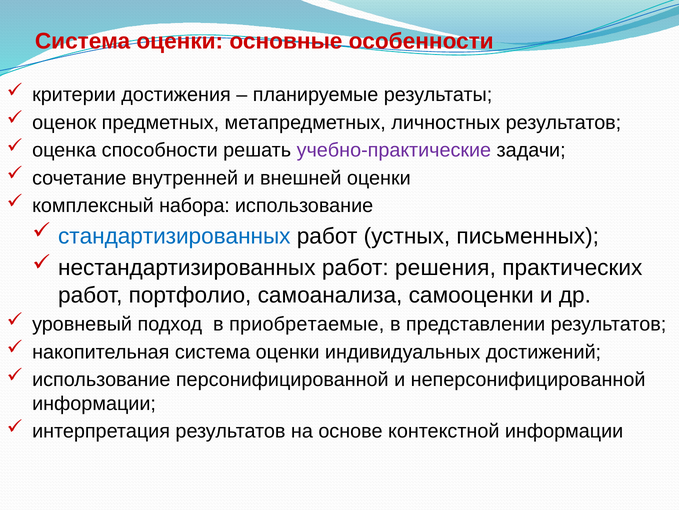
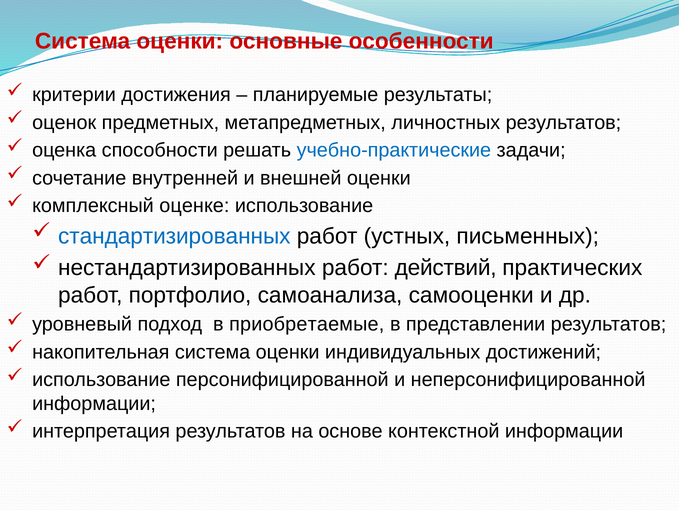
учебно-практические colour: purple -> blue
набора: набора -> оценке
решения: решения -> действий
